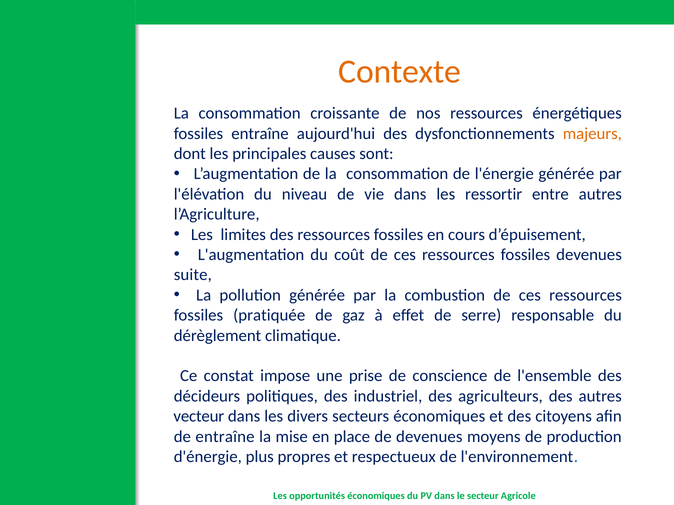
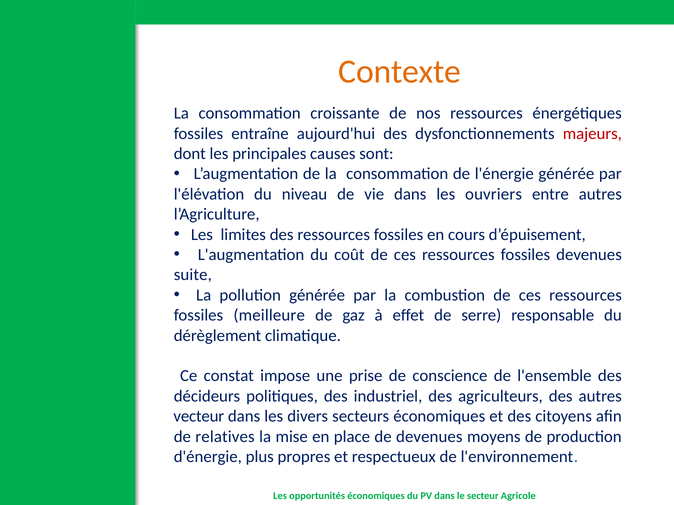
majeurs colour: orange -> red
ressortir: ressortir -> ouvriers
pratiquée: pratiquée -> meilleure
de entraîne: entraîne -> relatives
